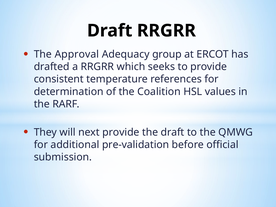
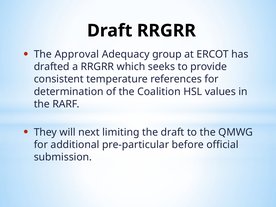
next provide: provide -> limiting
pre-validation: pre-validation -> pre-particular
